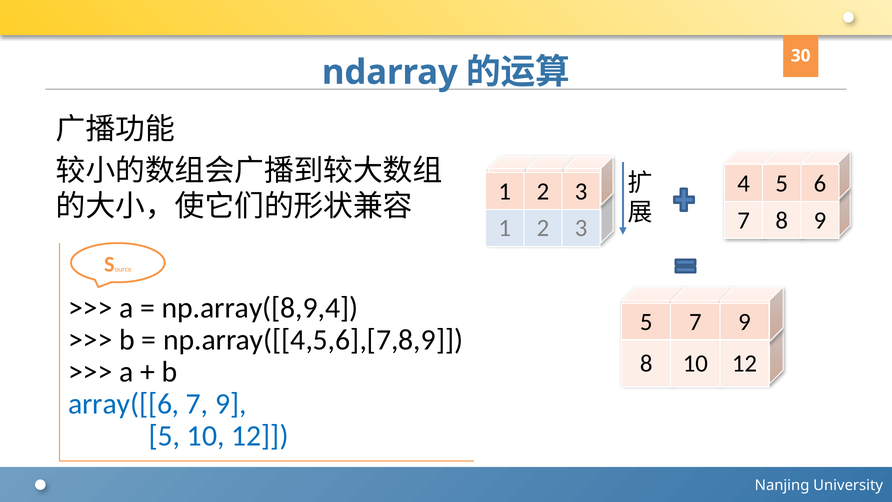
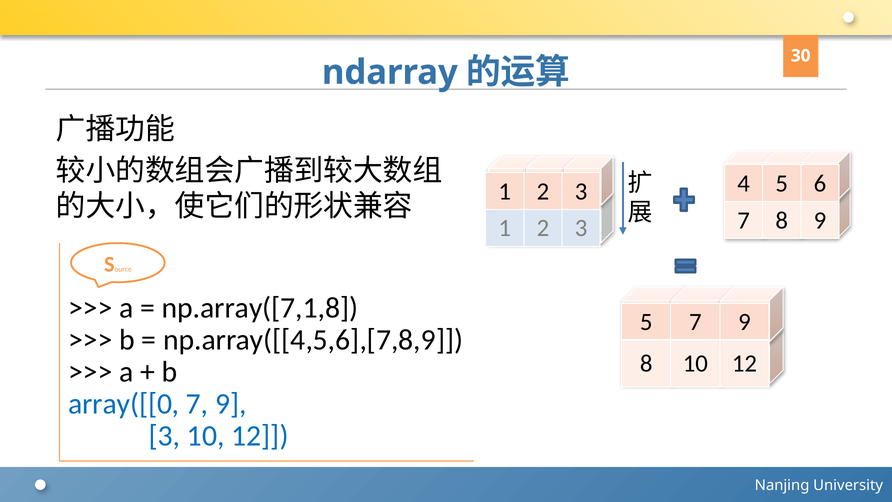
np.array([8,9,4: np.array([8,9,4 -> np.array([7,1,8
array([[6: array([[6 -> array([[0
5 at (164, 436): 5 -> 3
